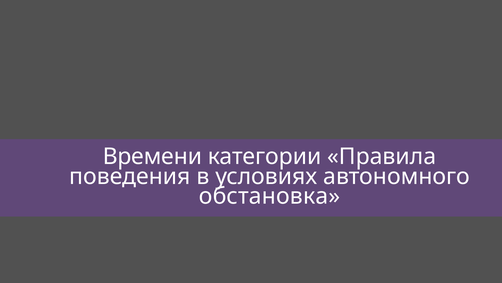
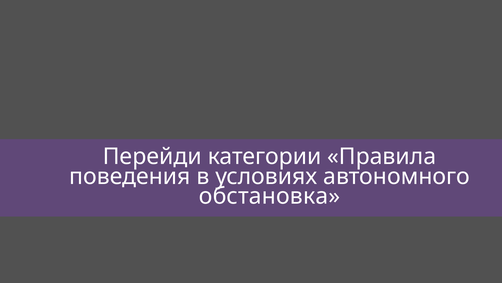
Времени: Времени -> Перейди
